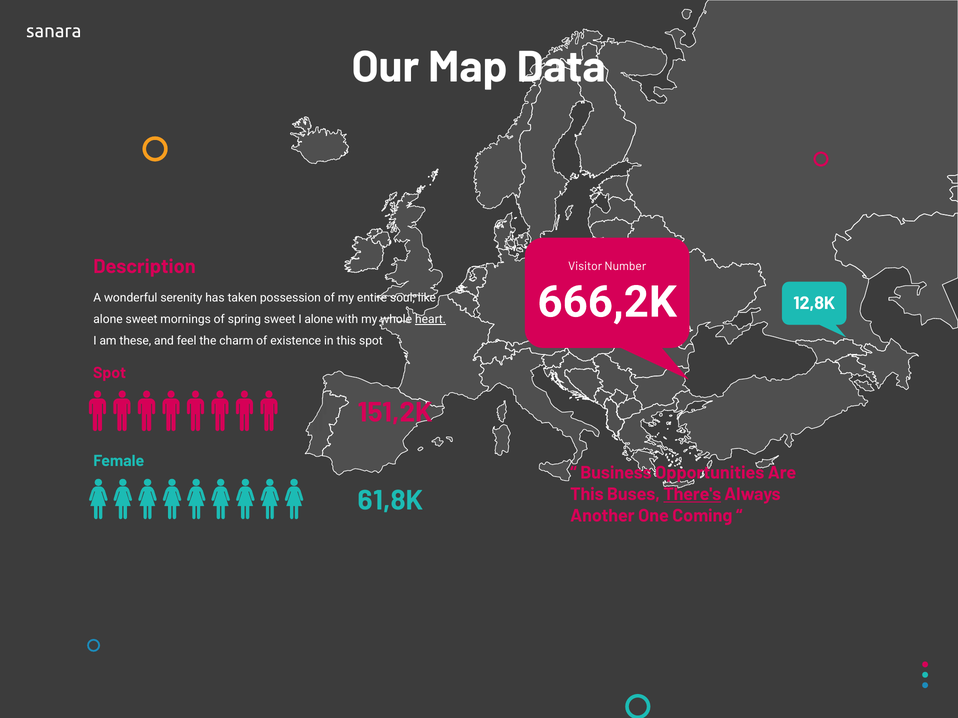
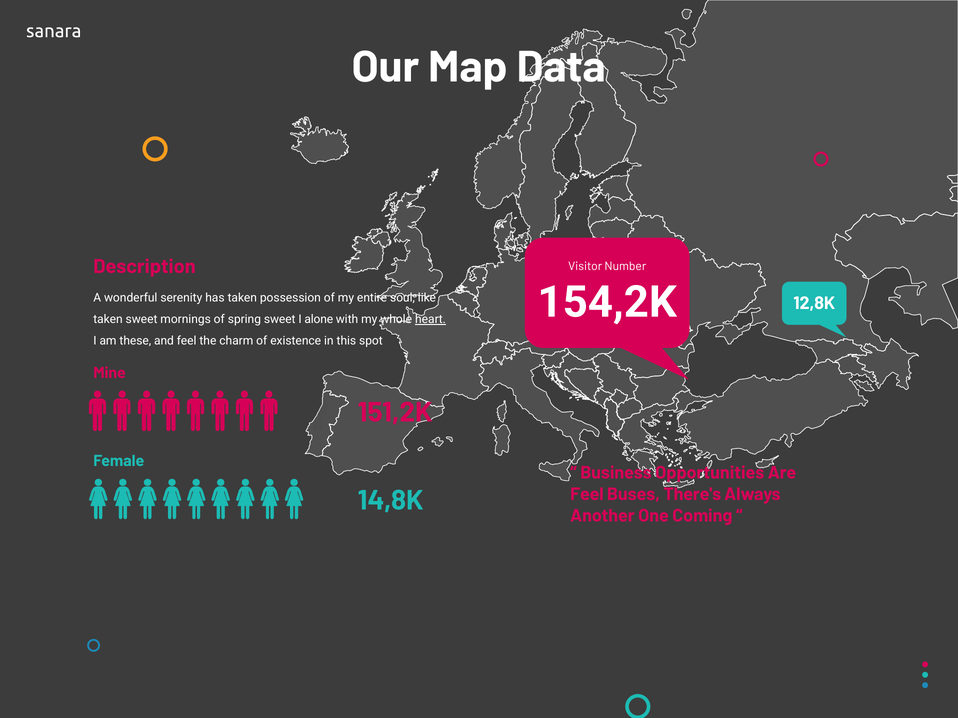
666,2K: 666,2K -> 154,2K
alone at (108, 319): alone -> taken
Spot at (110, 373): Spot -> Mine
This at (587, 495): This -> Feel
There's underline: present -> none
61,8K: 61,8K -> 14,8K
